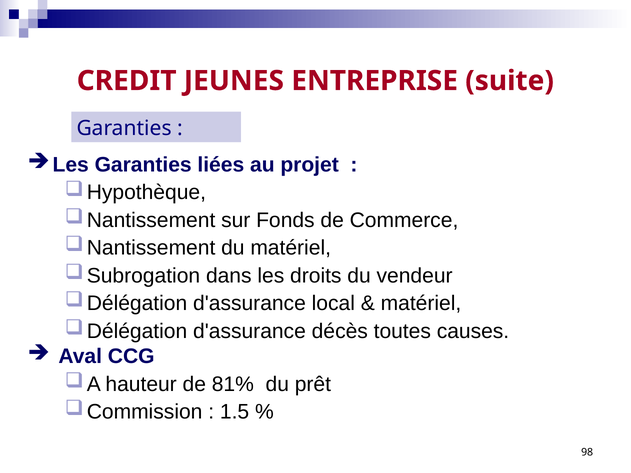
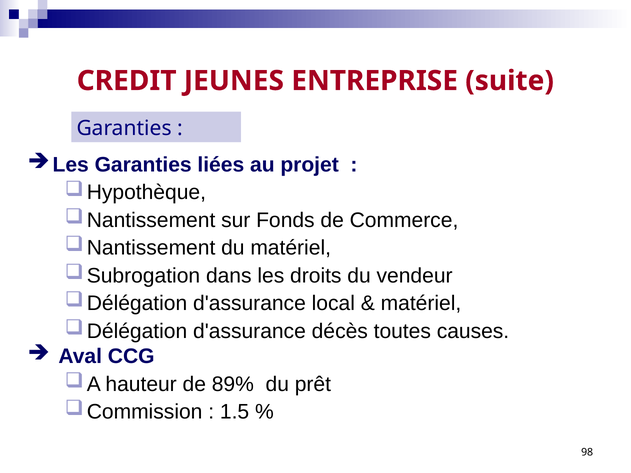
81%: 81% -> 89%
